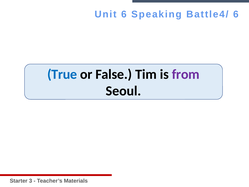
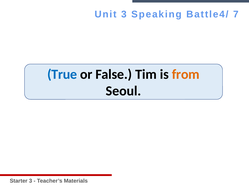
Unit 6: 6 -> 3
Battle4/ 6: 6 -> 7
from colour: purple -> orange
